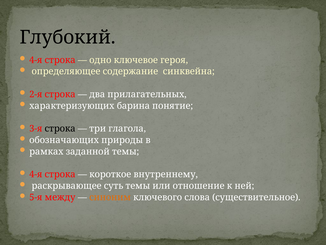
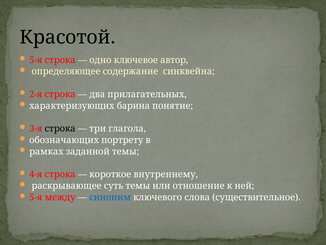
Глубокий: Глубокий -> Красотой
4-я at (36, 60): 4-я -> 5-я
героя: героя -> автор
природы: природы -> портрету
синоним colour: orange -> blue
